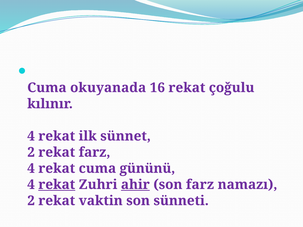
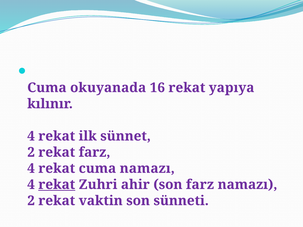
çoğulu: çoğulu -> yapıya
cuma gününü: gününü -> namazı
ahir underline: present -> none
